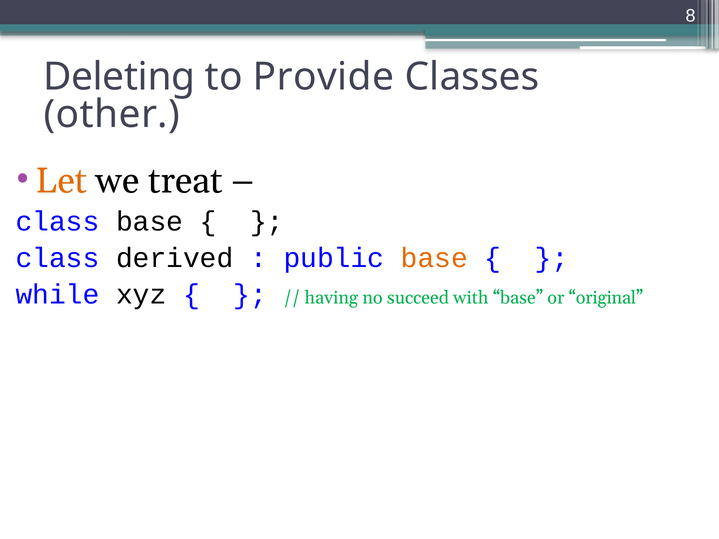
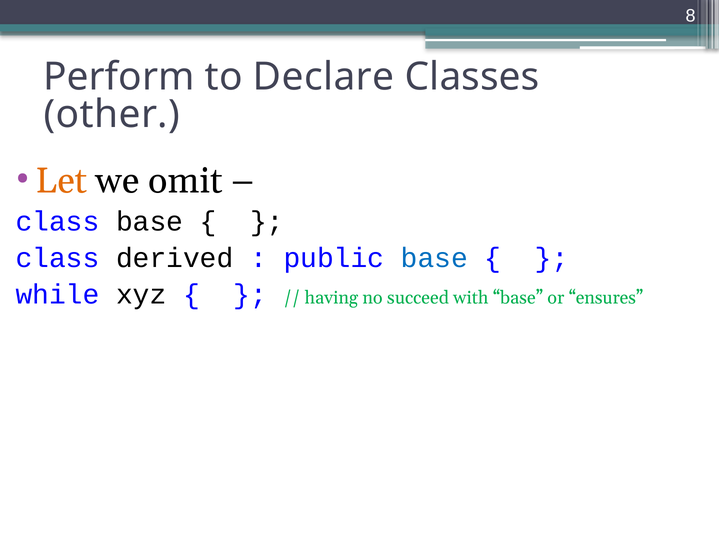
Deleting: Deleting -> Perform
Provide: Provide -> Declare
treat: treat -> omit
base at (434, 258) colour: orange -> blue
original: original -> ensures
